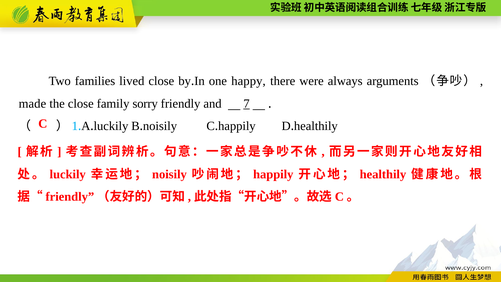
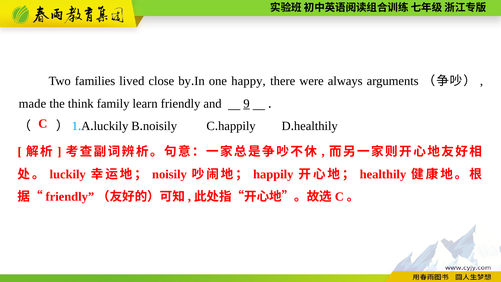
the close: close -> think
sorry: sorry -> learn
7: 7 -> 9
